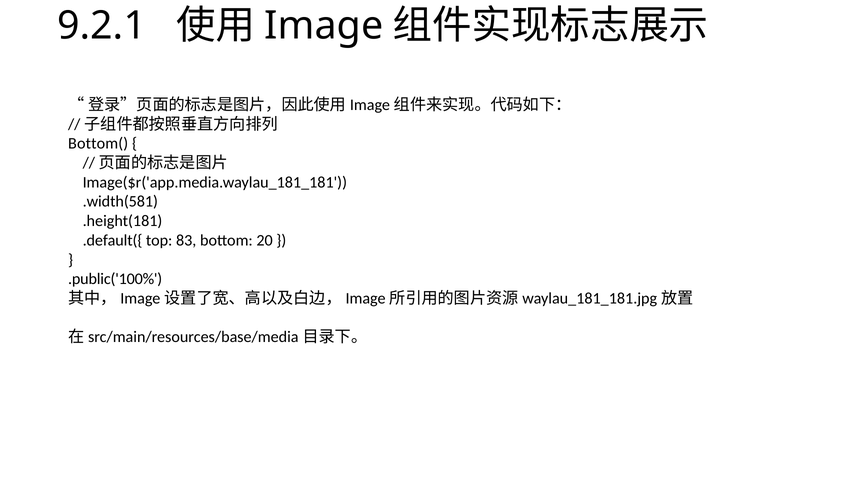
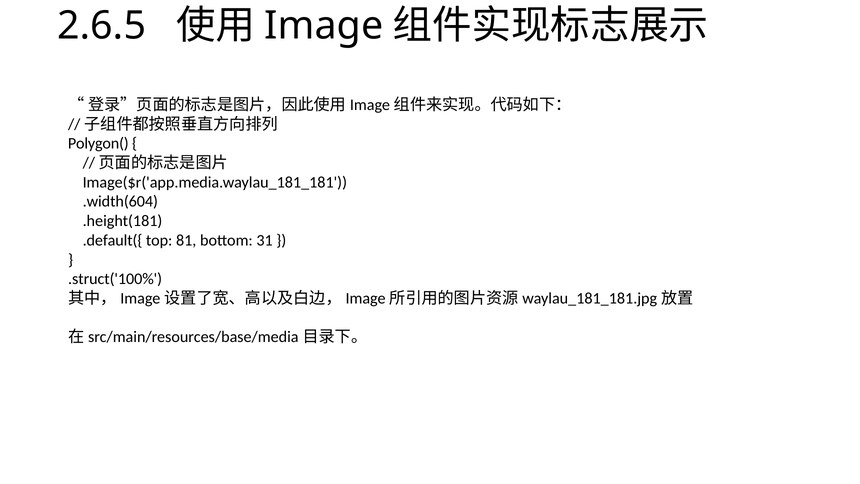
9.2.1: 9.2.1 -> 2.6.5
Bottom(: Bottom( -> Polygon(
.width(581: .width(581 -> .width(604
83: 83 -> 81
20: 20 -> 31
.public('100%: .public('100% -> .struct('100%
